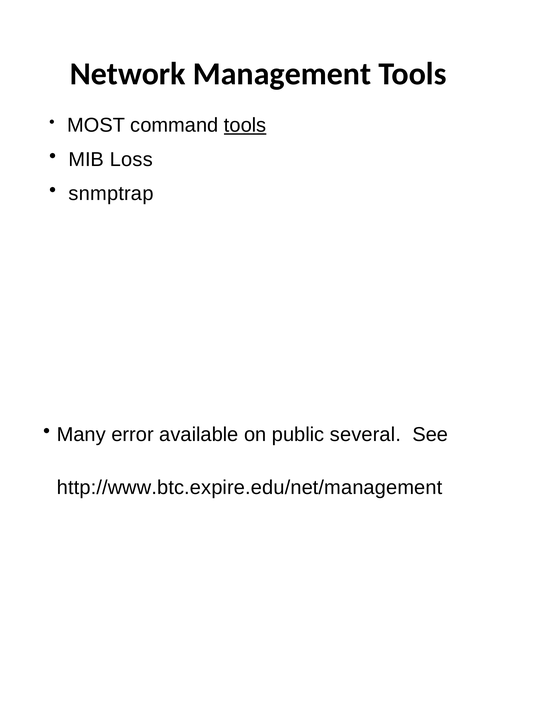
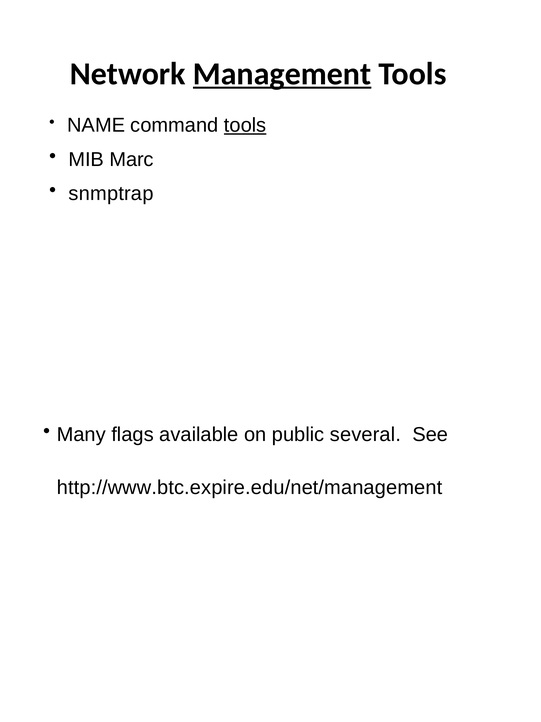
Management underline: none -> present
MOST: MOST -> NAME
Loss: Loss -> Marc
error: error -> flags
